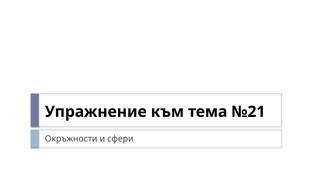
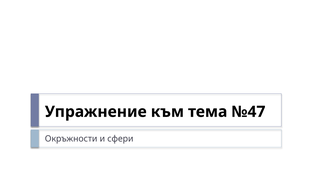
№21: №21 -> №47
